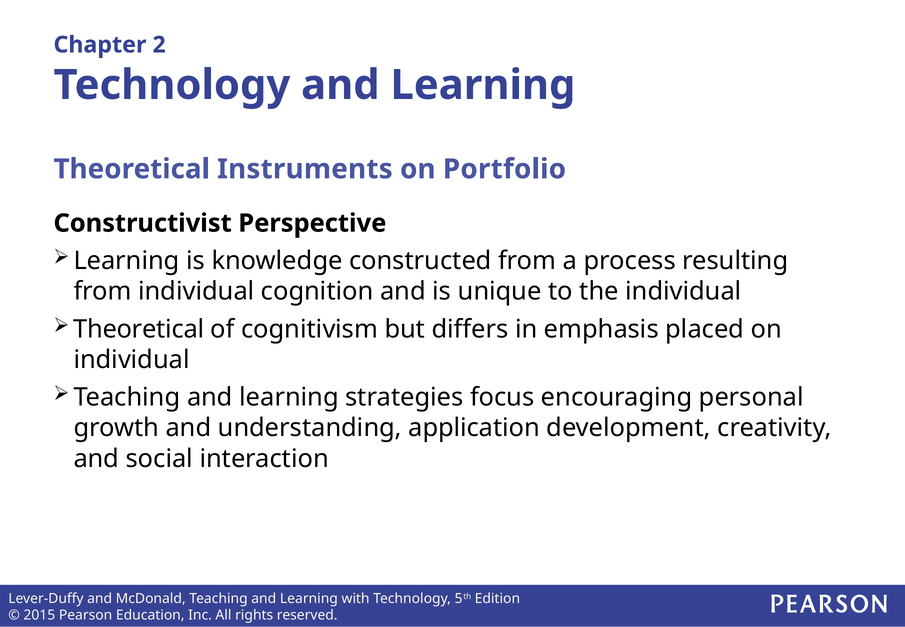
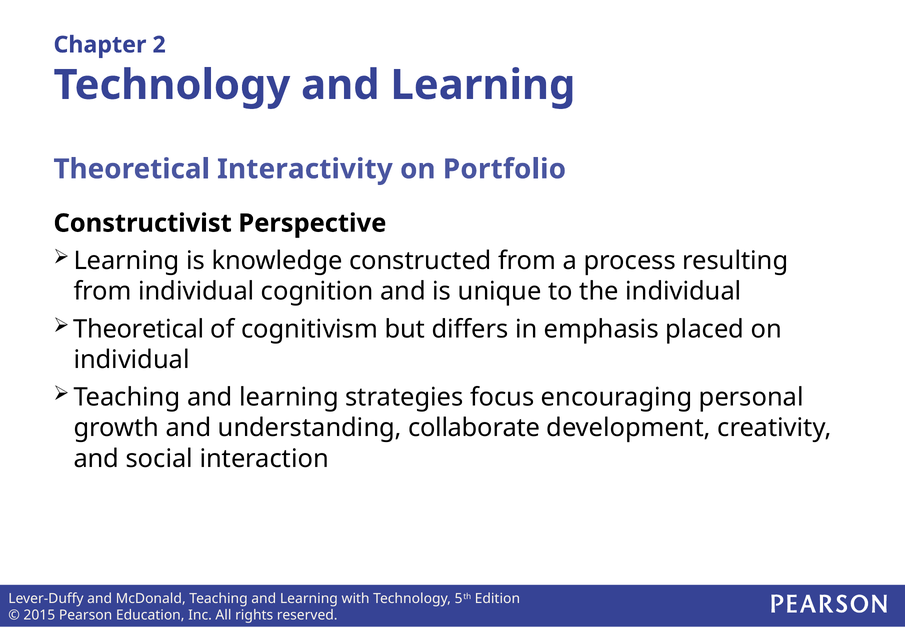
Instruments: Instruments -> Interactivity
application: application -> collaborate
